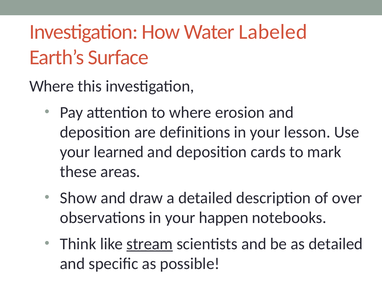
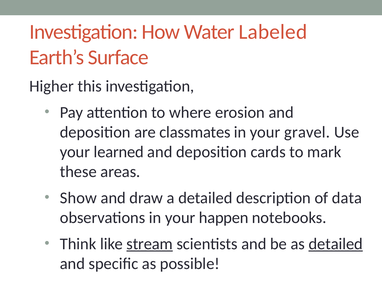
Where at (52, 86): Where -> Higher
definitions: definitions -> classmates
lesson: lesson -> gravel
over: over -> data
detailed at (336, 243) underline: none -> present
